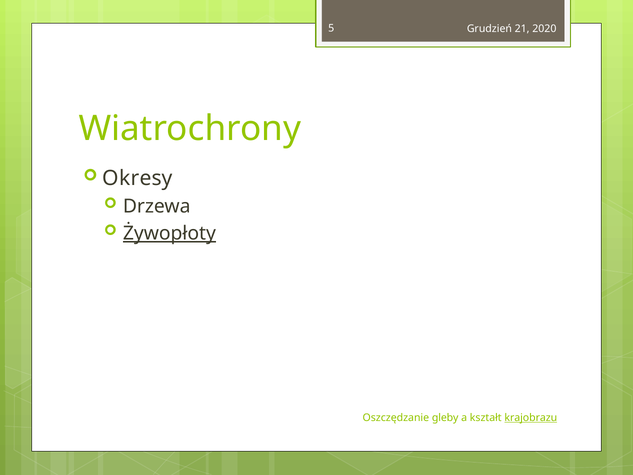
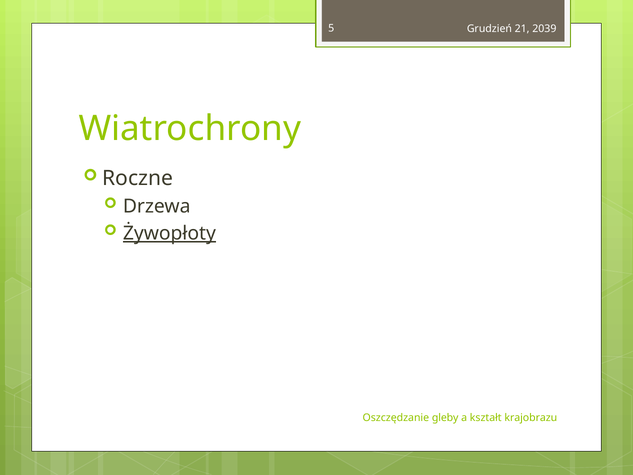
2020: 2020 -> 2039
Okresy: Okresy -> Roczne
krajobrazu underline: present -> none
